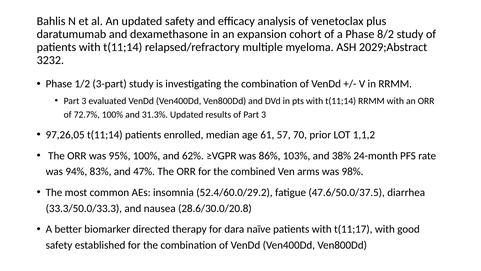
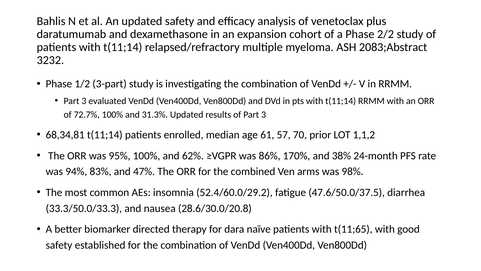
8/2: 8/2 -> 2/2
2029;Abstract: 2029;Abstract -> 2083;Abstract
97,26,05: 97,26,05 -> 68,34,81
103%: 103% -> 170%
t(11;17: t(11;17 -> t(11;65
